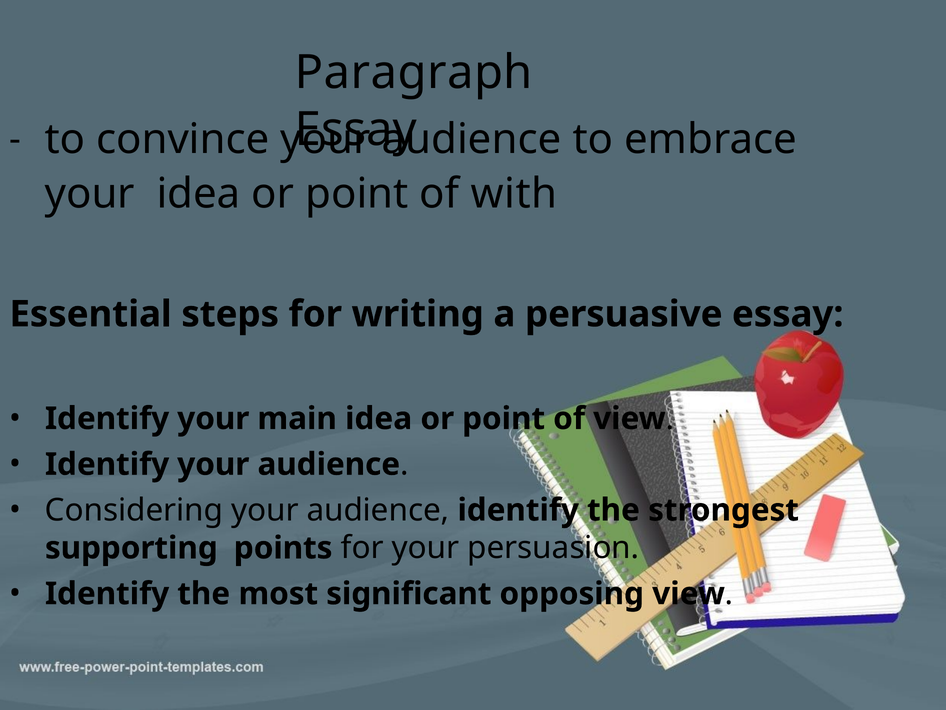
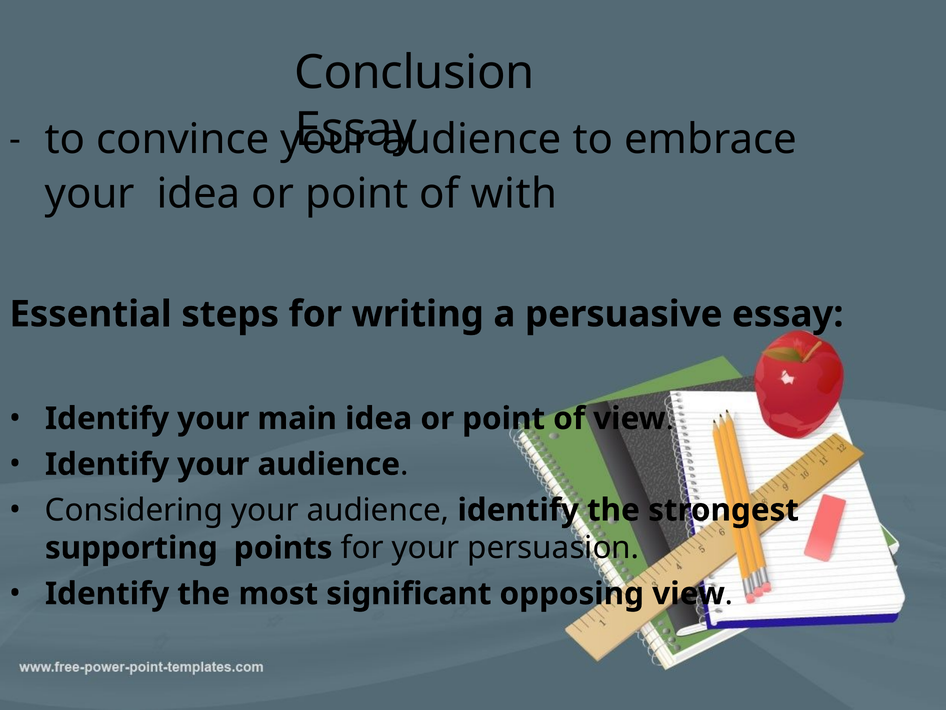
Paragraph: Paragraph -> Conclusion
